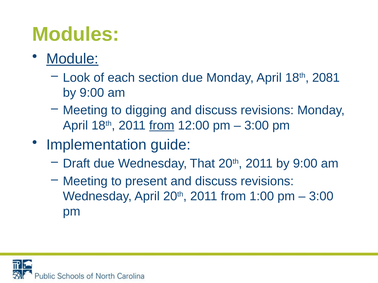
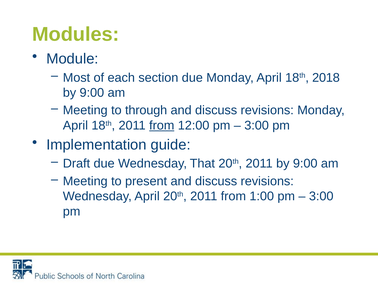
Module underline: present -> none
Look: Look -> Most
2081: 2081 -> 2018
digging: digging -> through
